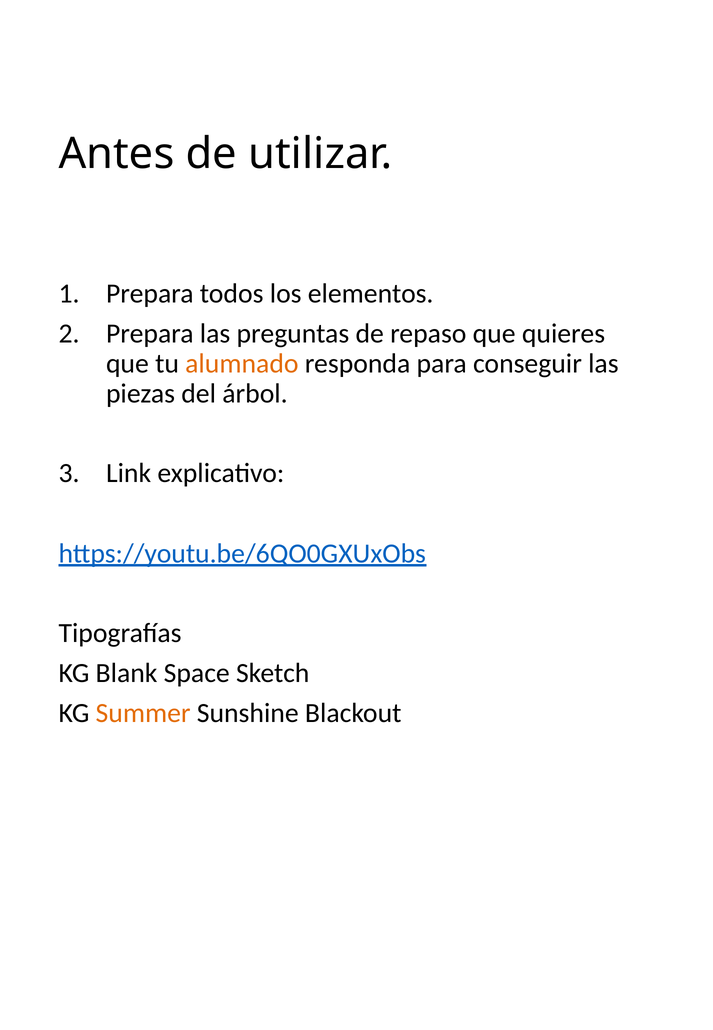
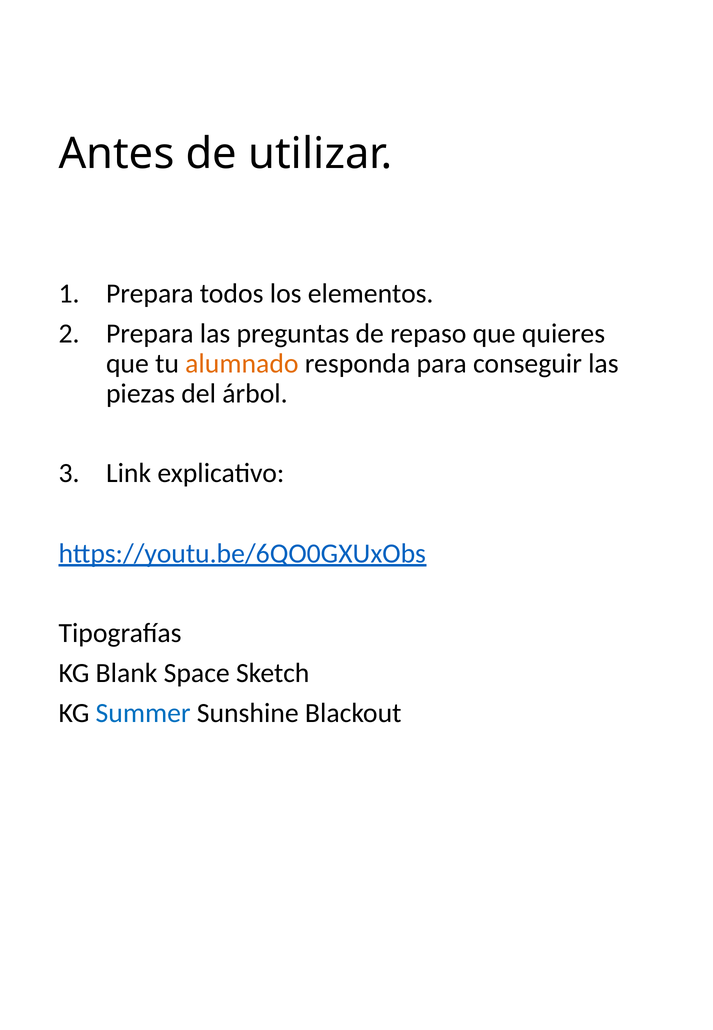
Summer colour: orange -> blue
